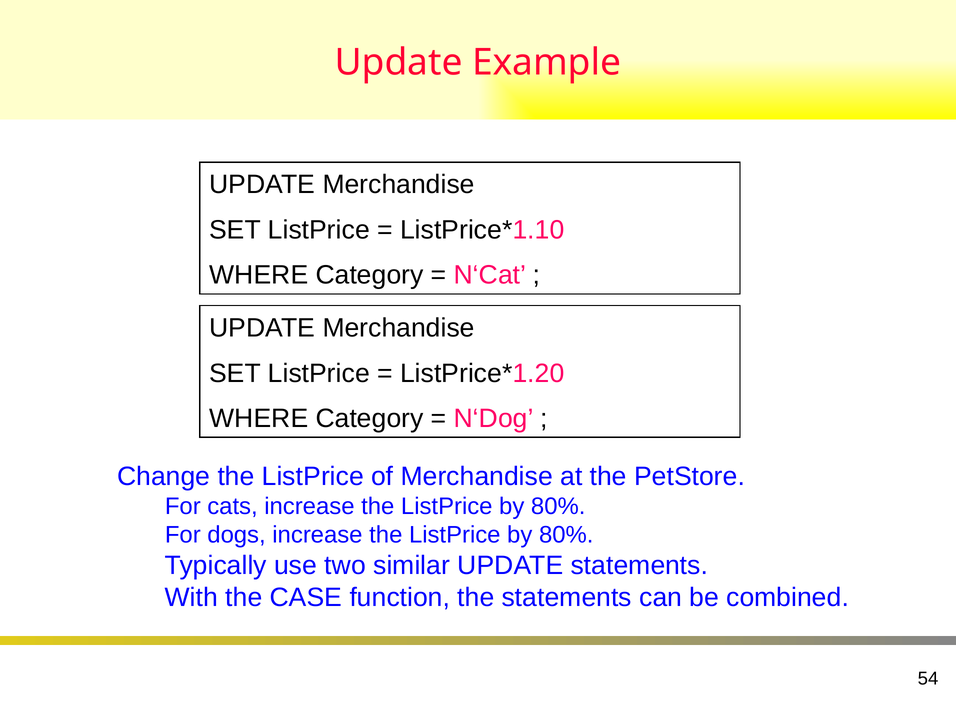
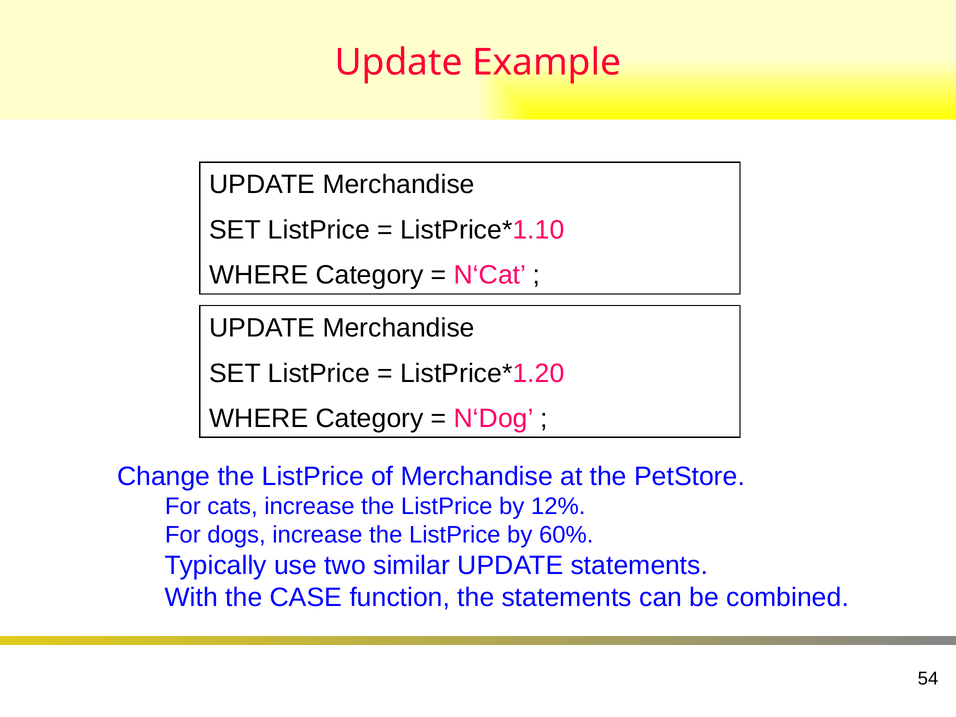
80% at (558, 506): 80% -> 12%
80% at (566, 535): 80% -> 60%
